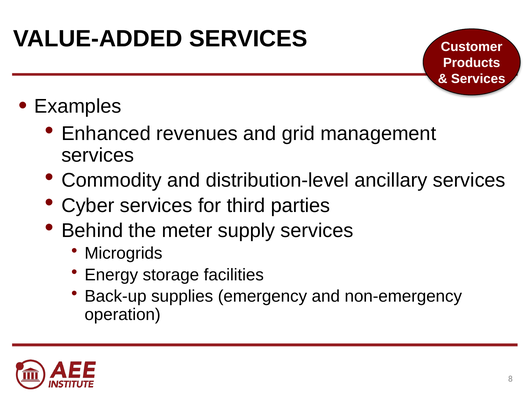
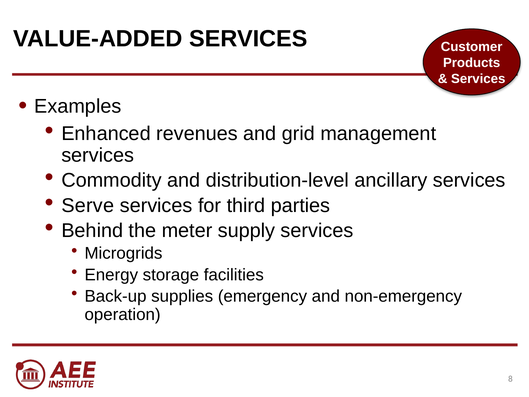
Cyber: Cyber -> Serve
